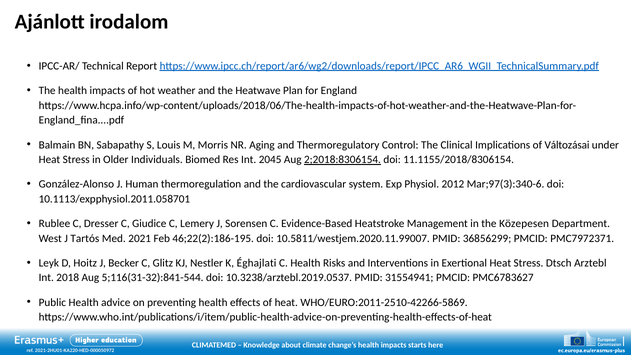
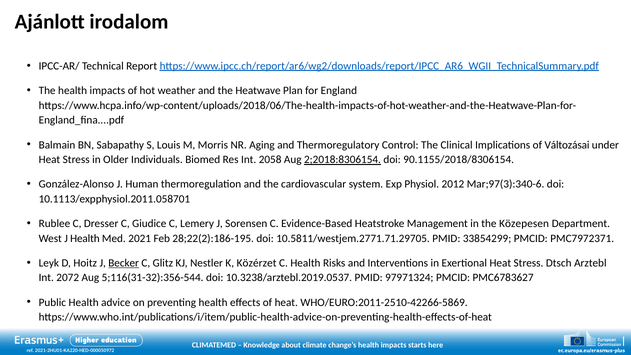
2045: 2045 -> 2058
11.1155/2018/8306154: 11.1155/2018/8306154 -> 90.1155/2018/8306154
J Tartós: Tartós -> Health
46;22(2):186-195: 46;22(2):186-195 -> 28;22(2):186-195
10.5811/westjem.2020.11.99007: 10.5811/westjem.2020.11.99007 -> 10.5811/westjem.2771.71.29705
36856299: 36856299 -> 33854299
Becker underline: none -> present
Éghajlati: Éghajlati -> Közérzet
2018: 2018 -> 2072
5;116(31-32):841-544: 5;116(31-32):841-544 -> 5;116(31-32):356-544
31554941: 31554941 -> 97971324
